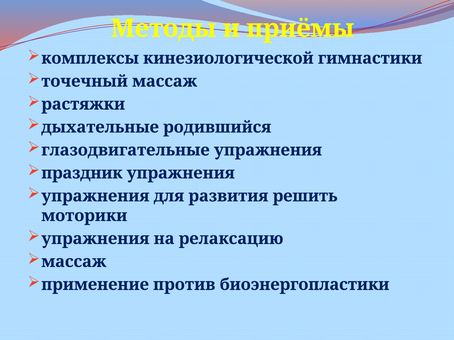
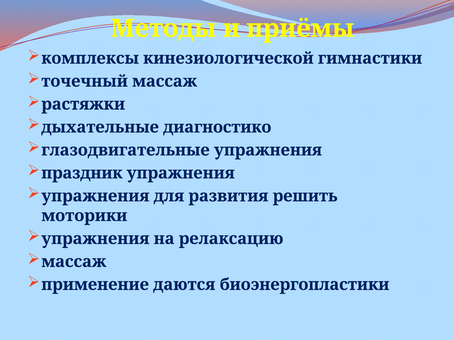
родившийся: родившийся -> диагностико
против: против -> даются
